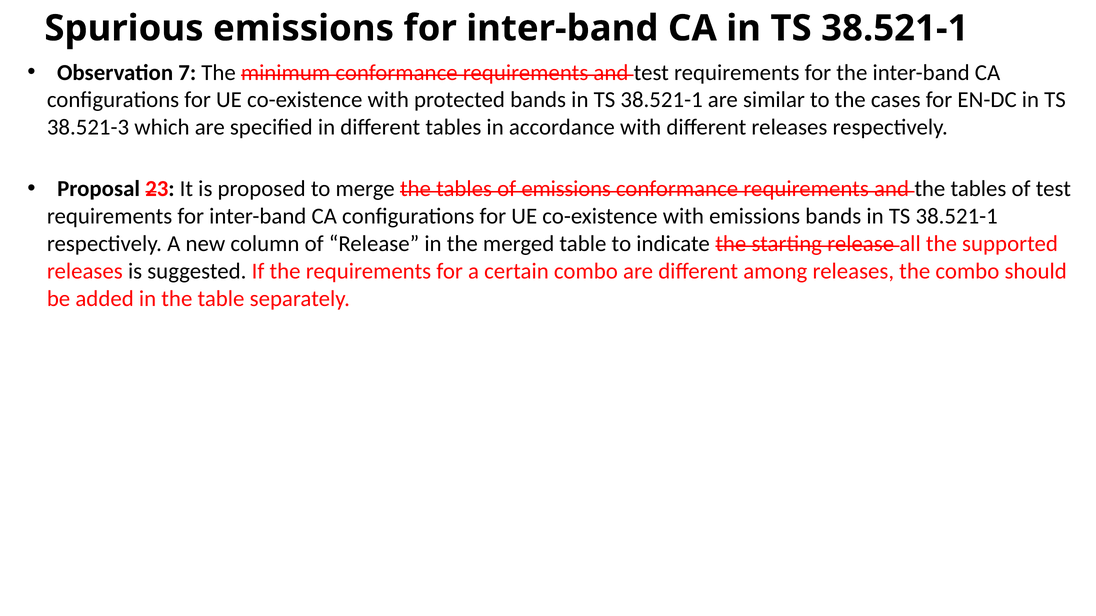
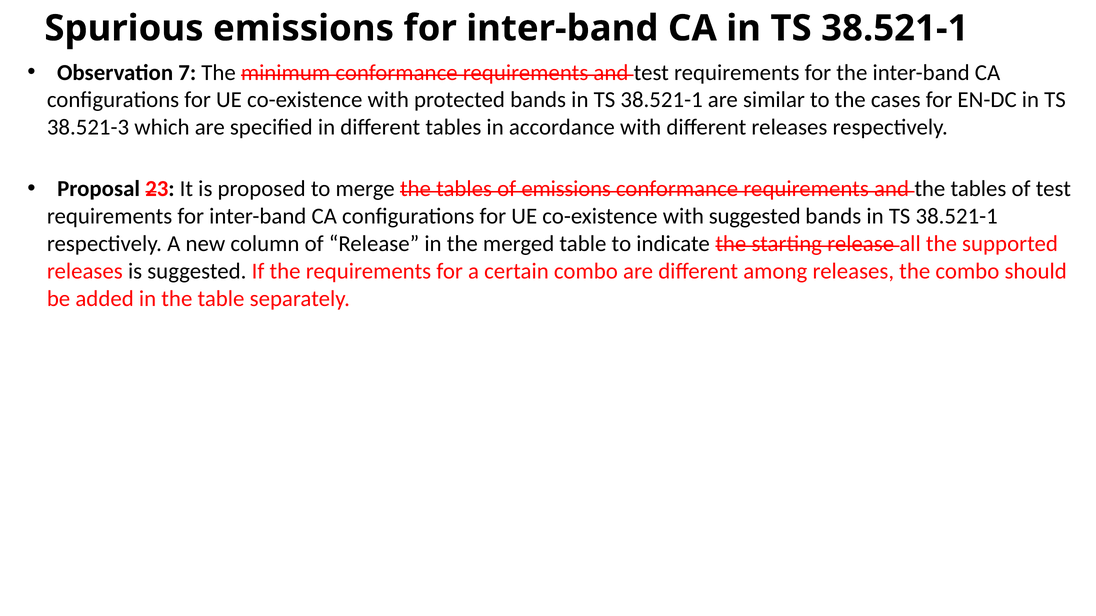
with emissions: emissions -> suggested
